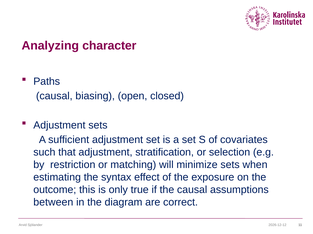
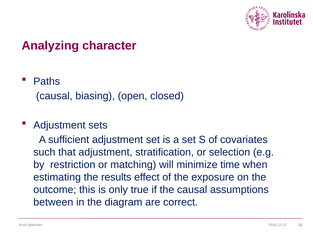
minimize sets: sets -> time
syntax: syntax -> results
